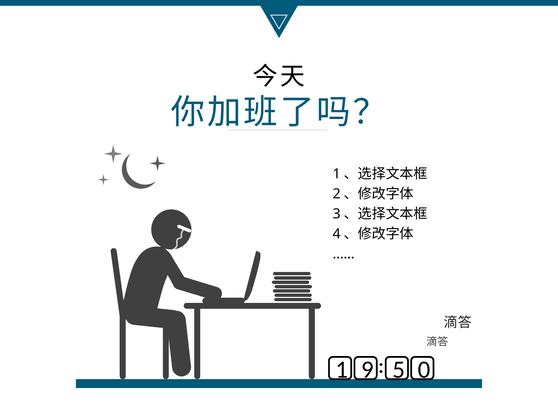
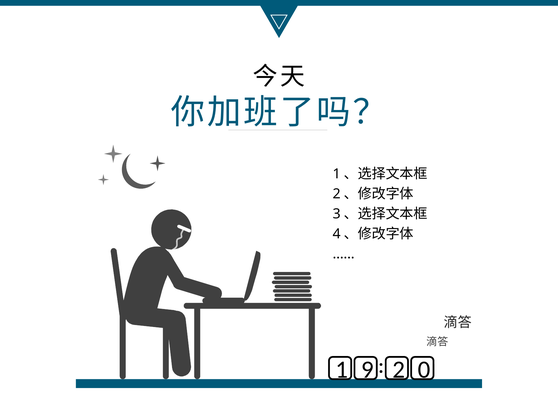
5: 5 -> 2
